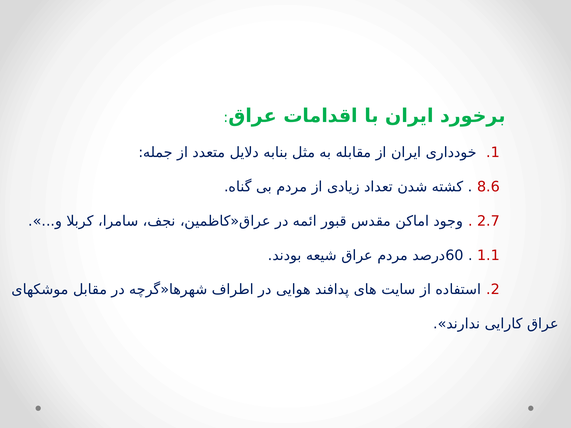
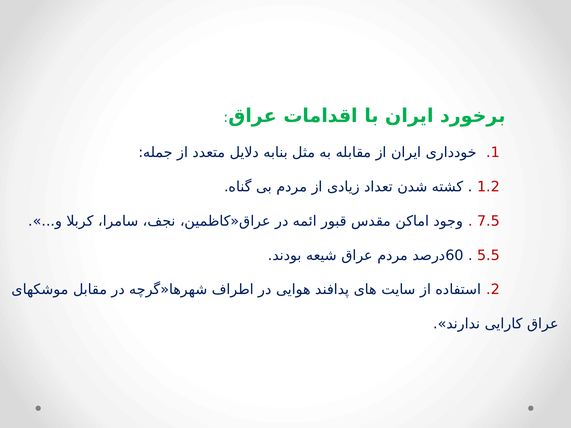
8.6: 8.6 -> 1.2
2.7: 2.7 -> 7.5
1.1: 1.1 -> 5.5
